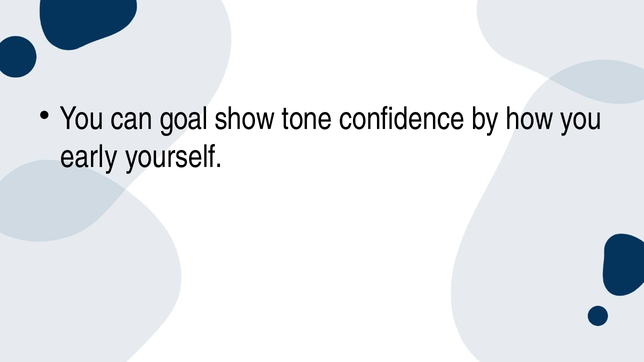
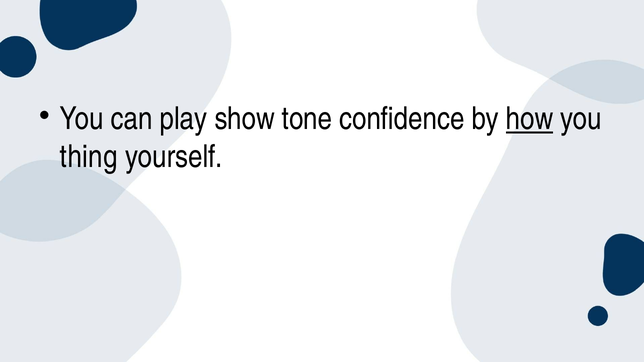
goal: goal -> play
how underline: none -> present
early: early -> thing
